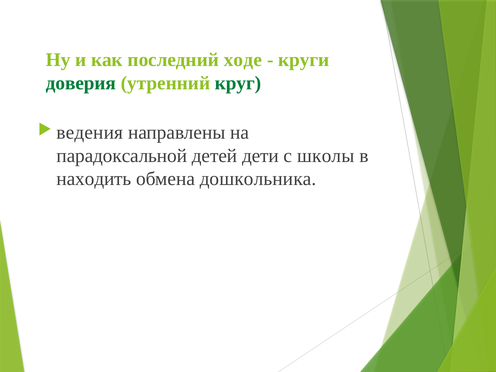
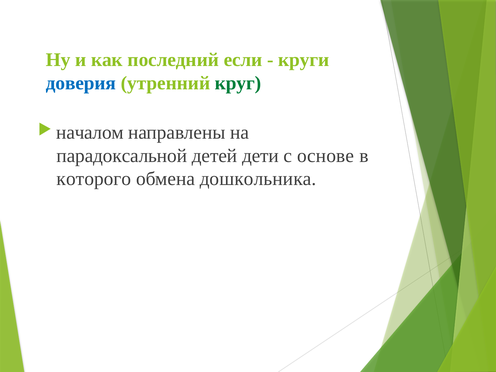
ходе: ходе -> если
доверия colour: green -> blue
ведения: ведения -> началом
школы: школы -> основе
находить: находить -> которого
